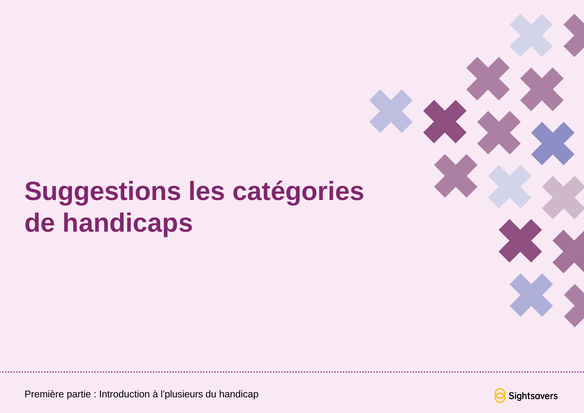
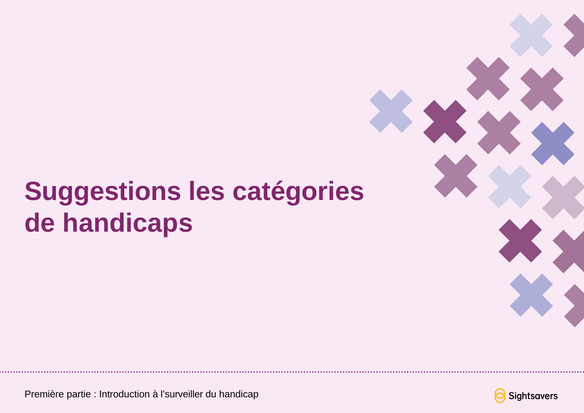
l’plusieurs: l’plusieurs -> l’surveiller
